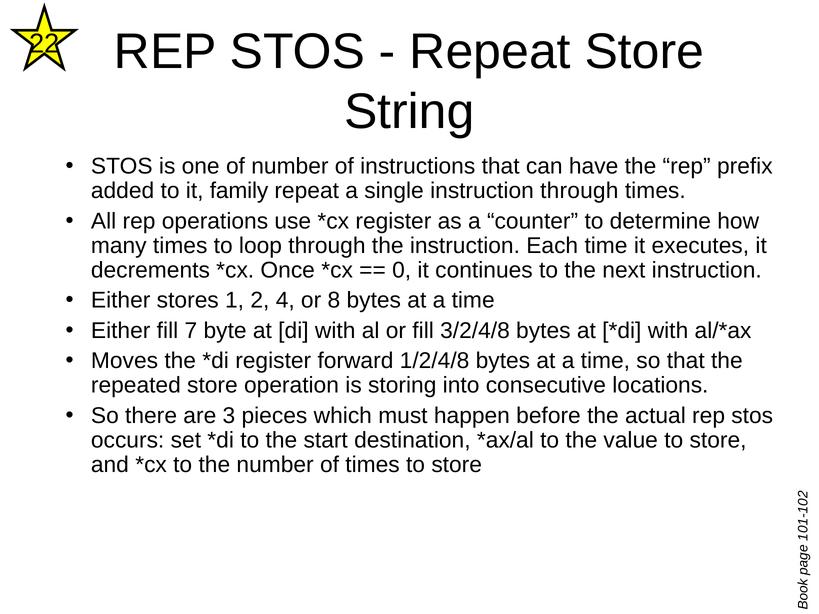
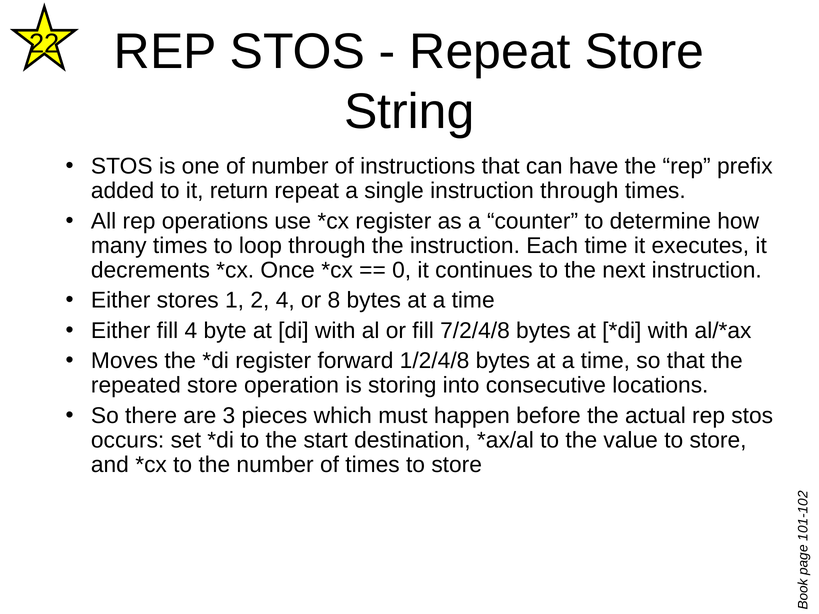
family: family -> return
fill 7: 7 -> 4
3/2/4/8: 3/2/4/8 -> 7/2/4/8
